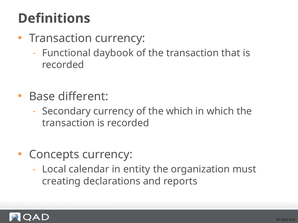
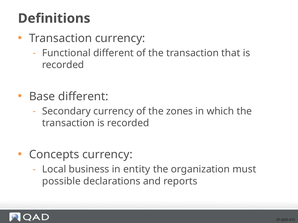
Functional daybook: daybook -> different
the which: which -> zones
calendar: calendar -> business
creating: creating -> possible
